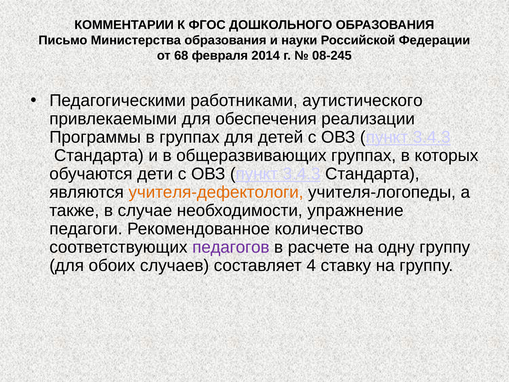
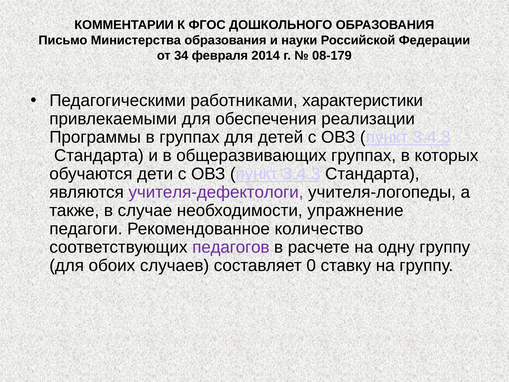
68: 68 -> 34
08-245: 08-245 -> 08-179
аутистического: аутистического -> характеристики
учителя-дефектологи colour: orange -> purple
4: 4 -> 0
